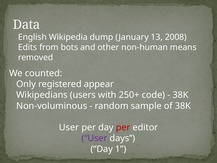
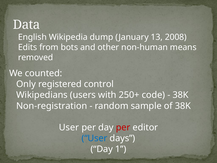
appear: appear -> control
Non-voluminous: Non-voluminous -> Non-registration
User at (94, 138) colour: purple -> blue
